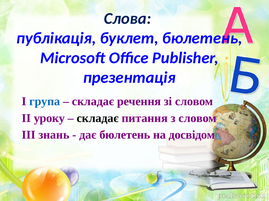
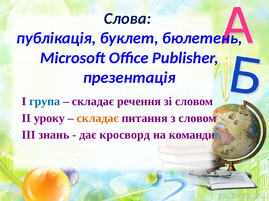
складає at (98, 119) colour: black -> orange
дає бюлетень: бюлетень -> кросворд
досвідом: досвідом -> команди
